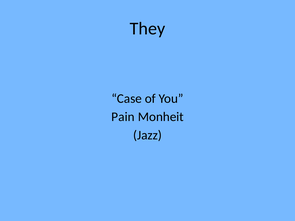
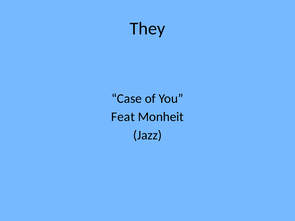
Pain: Pain -> Feat
